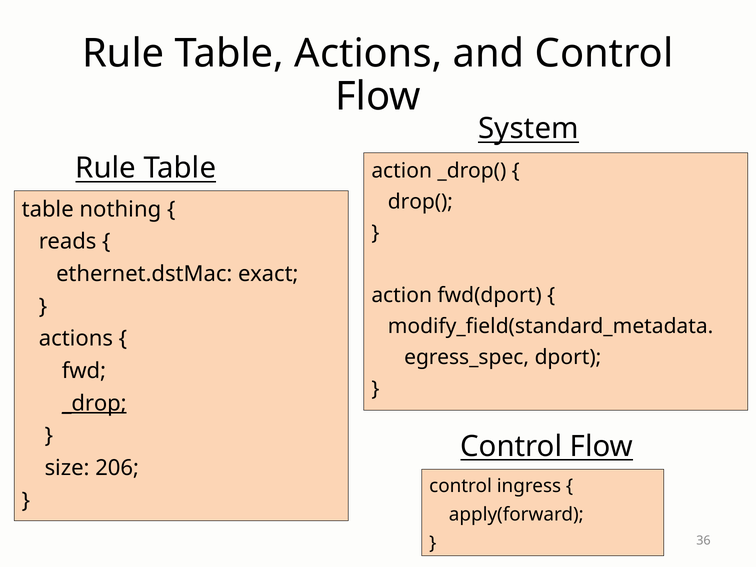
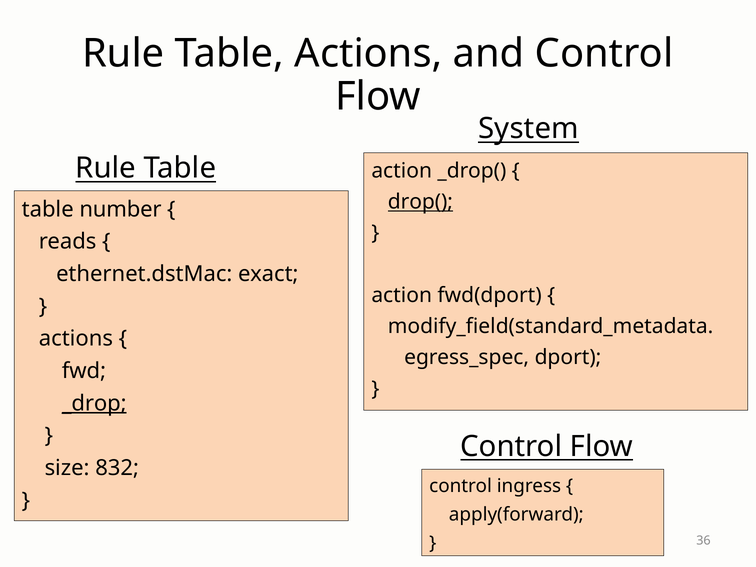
drop( underline: none -> present
nothing: nothing -> number
206: 206 -> 832
